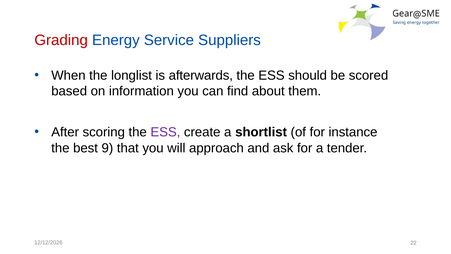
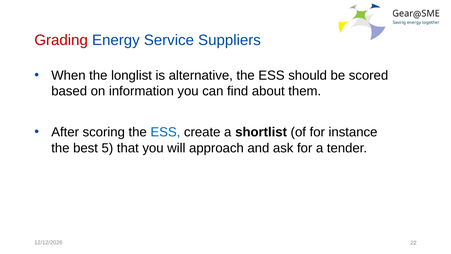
afterwards: afterwards -> alternative
ESS at (165, 132) colour: purple -> blue
9: 9 -> 5
